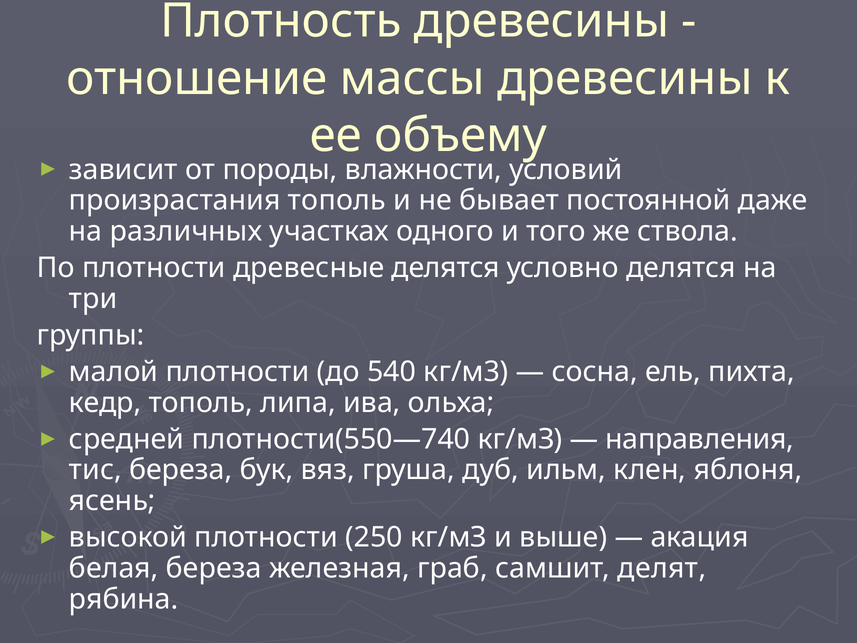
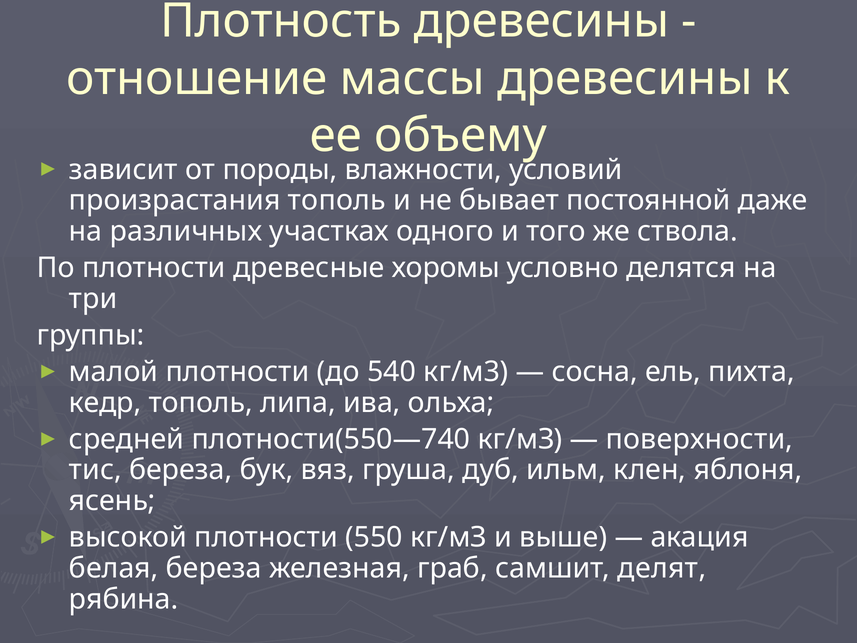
древесные делятся: делятся -> хоромы
направления: направления -> поверхности
250: 250 -> 550
